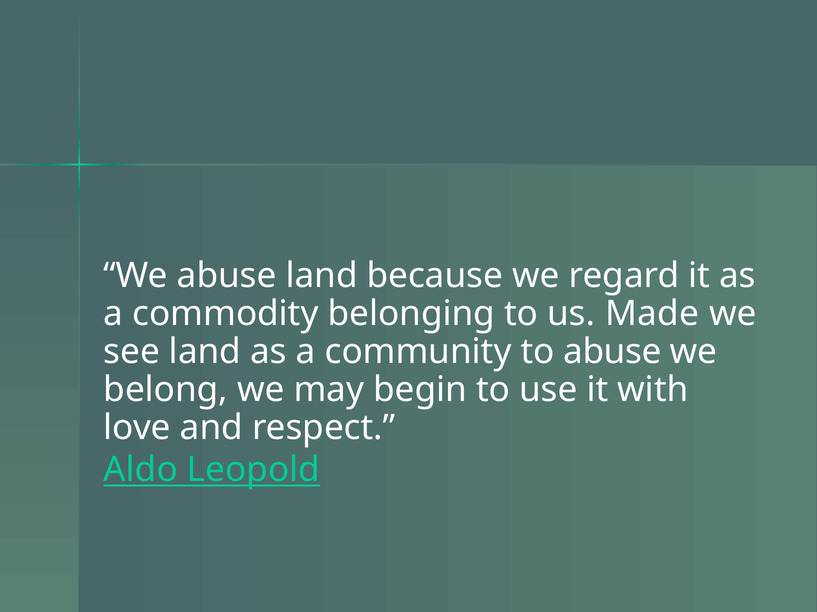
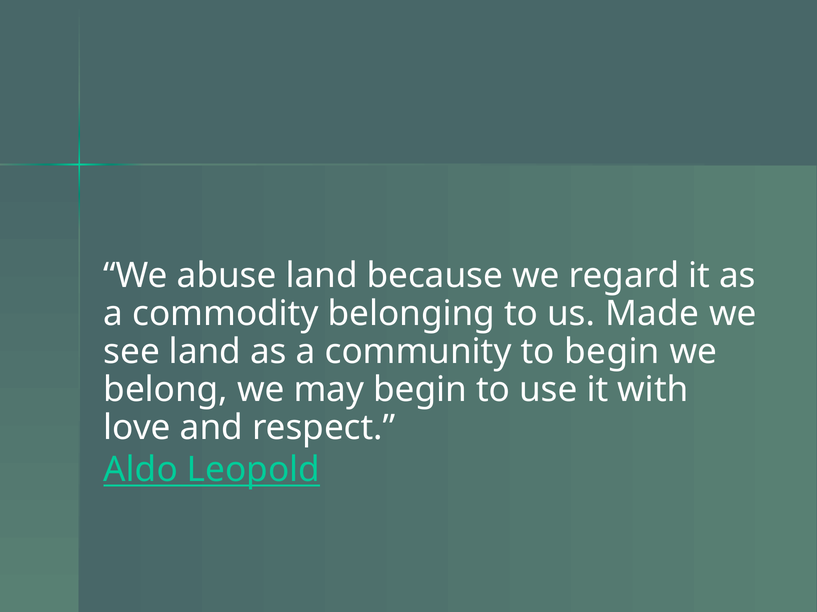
to abuse: abuse -> begin
